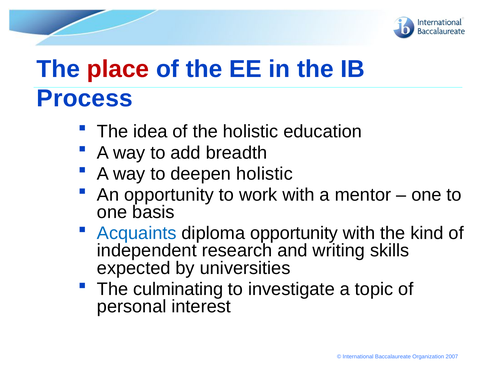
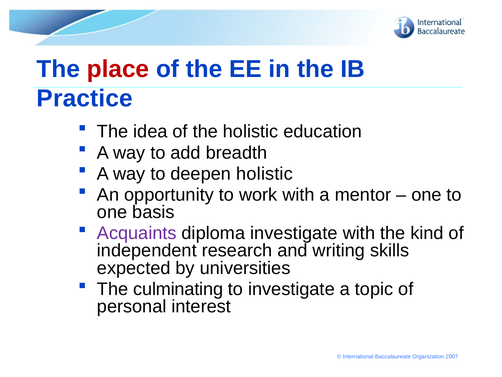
Process: Process -> Practice
Acquaints colour: blue -> purple
diploma opportunity: opportunity -> investigate
